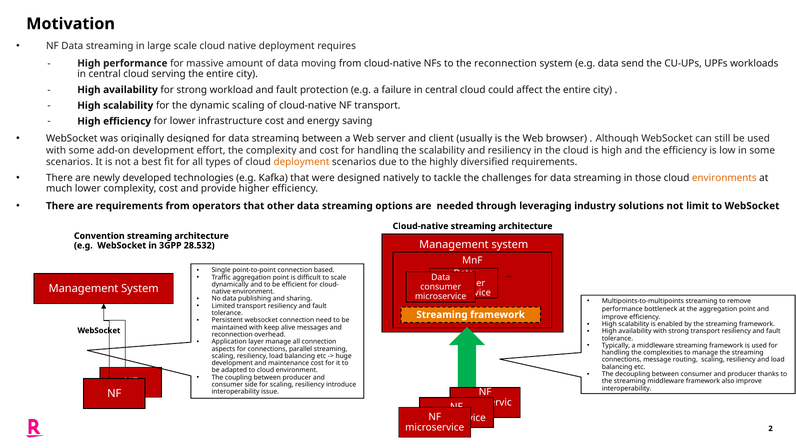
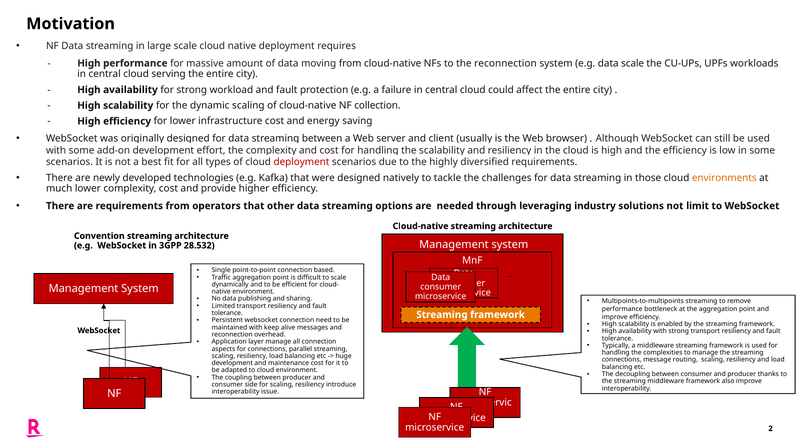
data send: send -> scale
NF transport: transport -> collection
deployment at (301, 162) colour: orange -> red
